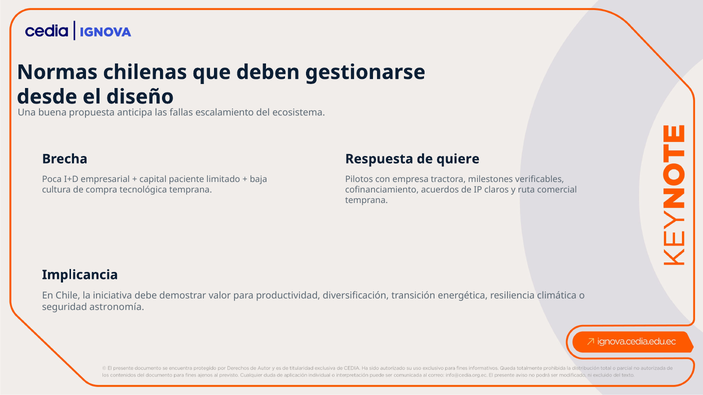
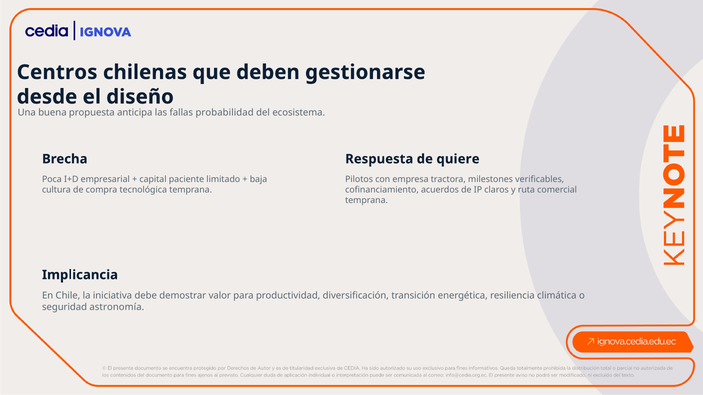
Normas: Normas -> Centros
escalamiento: escalamiento -> probabilidad
